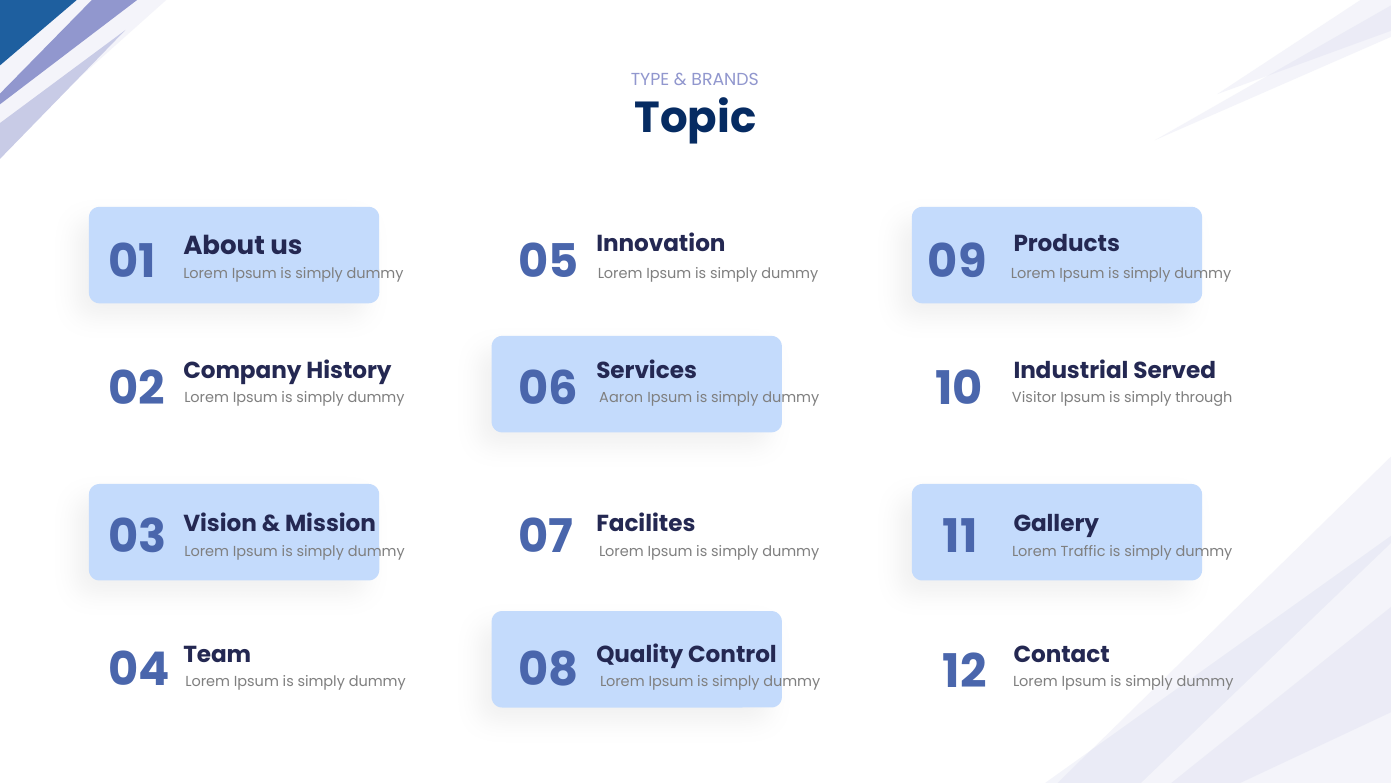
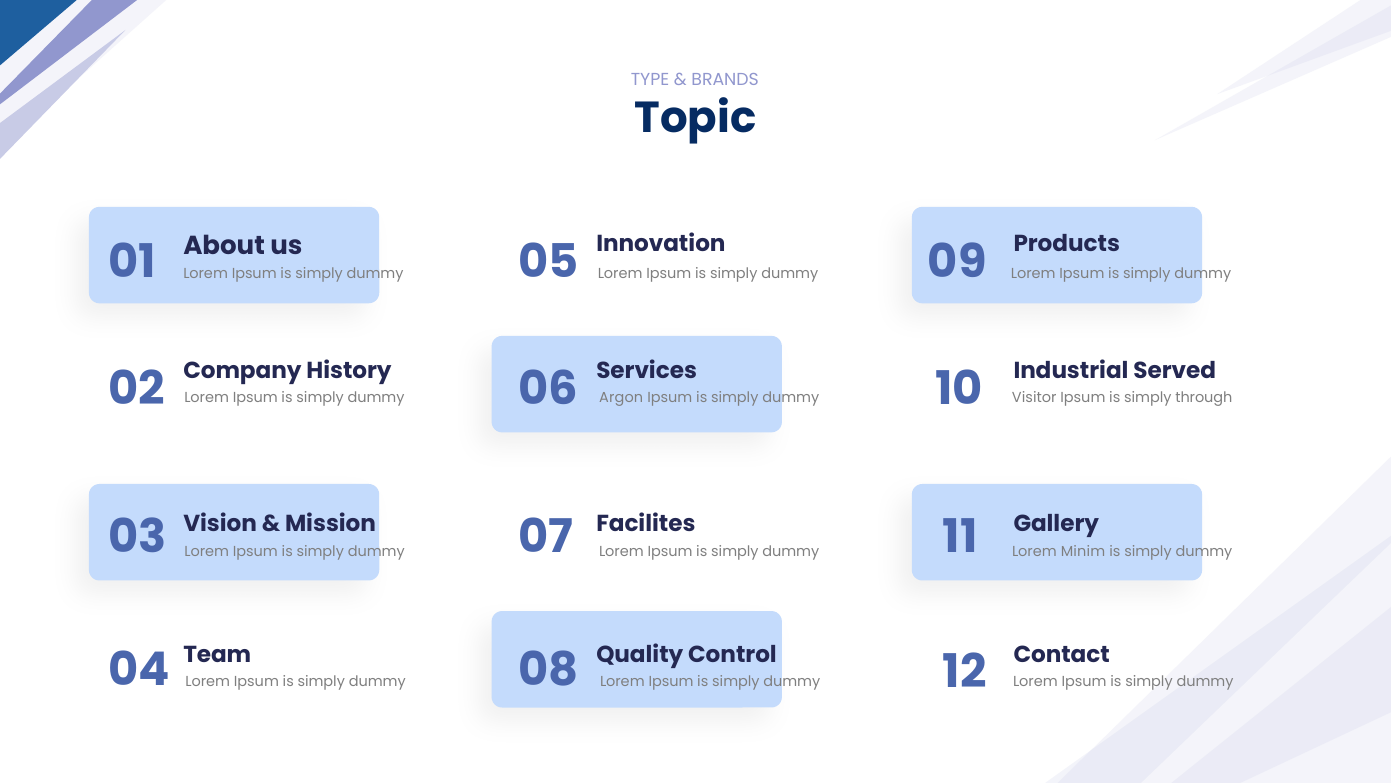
Aaron: Aaron -> Argon
Traffic: Traffic -> Minim
